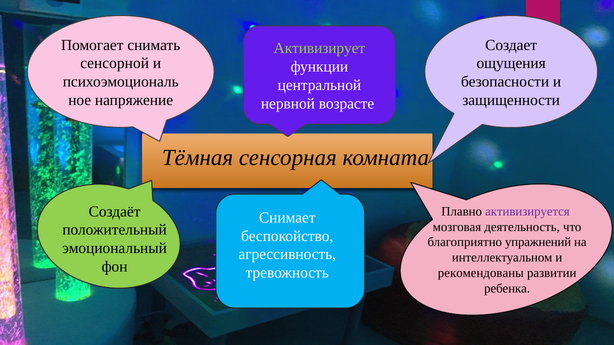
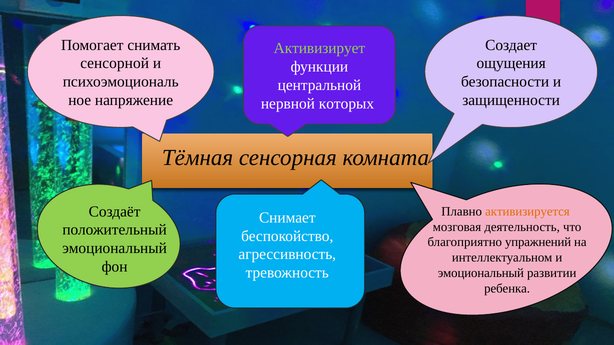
возрасте: возрасте -> которых
активизируется colour: purple -> orange
рекомендованы at (481, 273): рекомендованы -> эмоциональный
